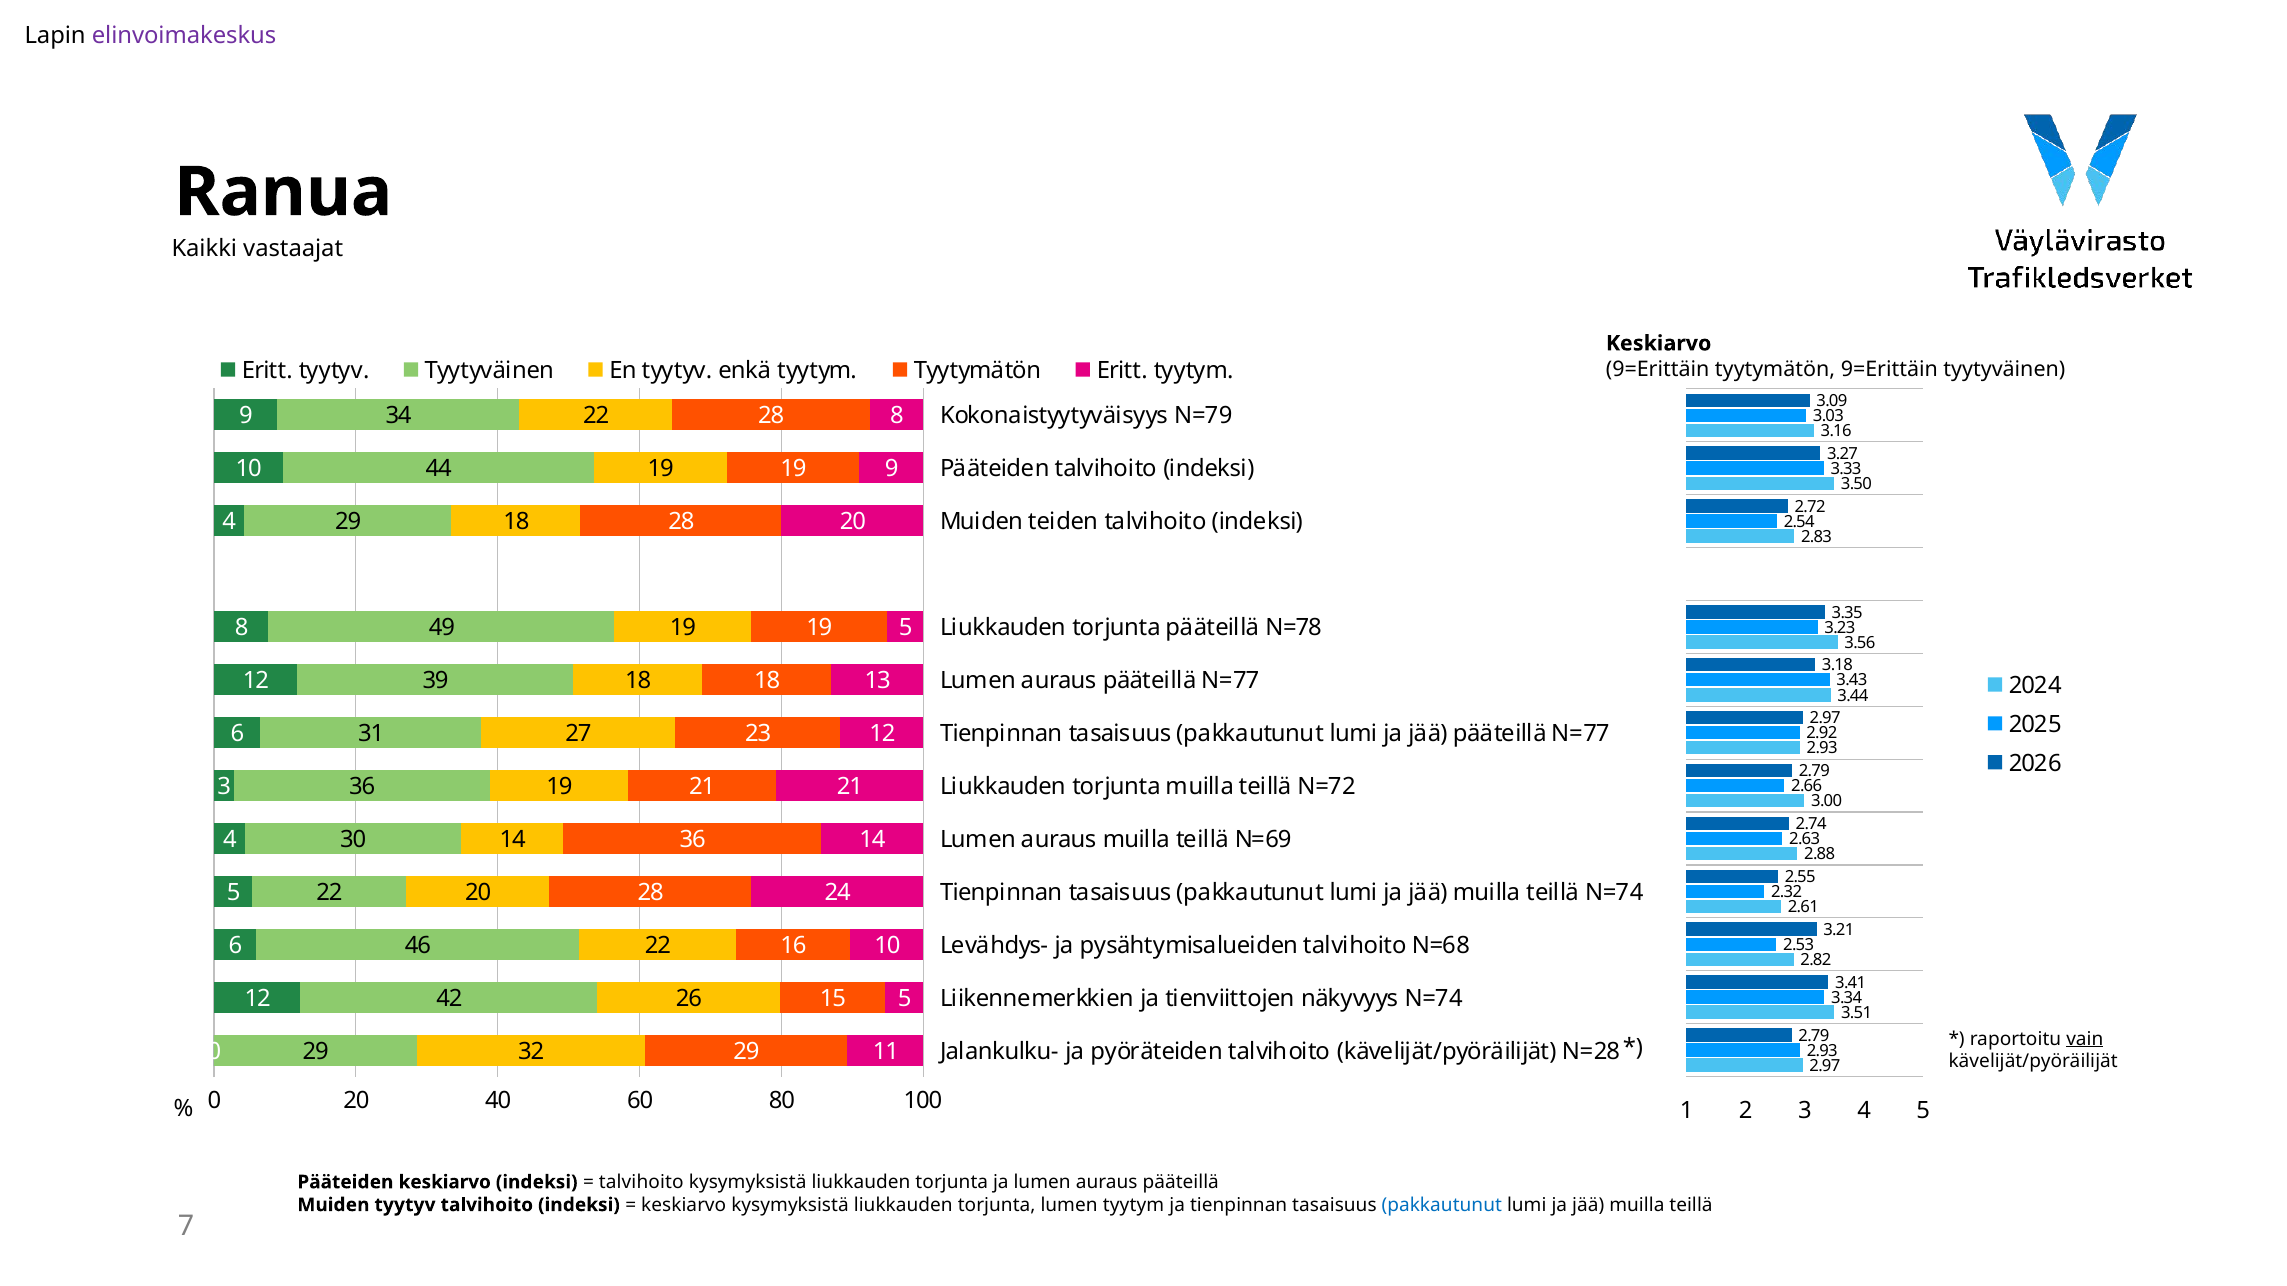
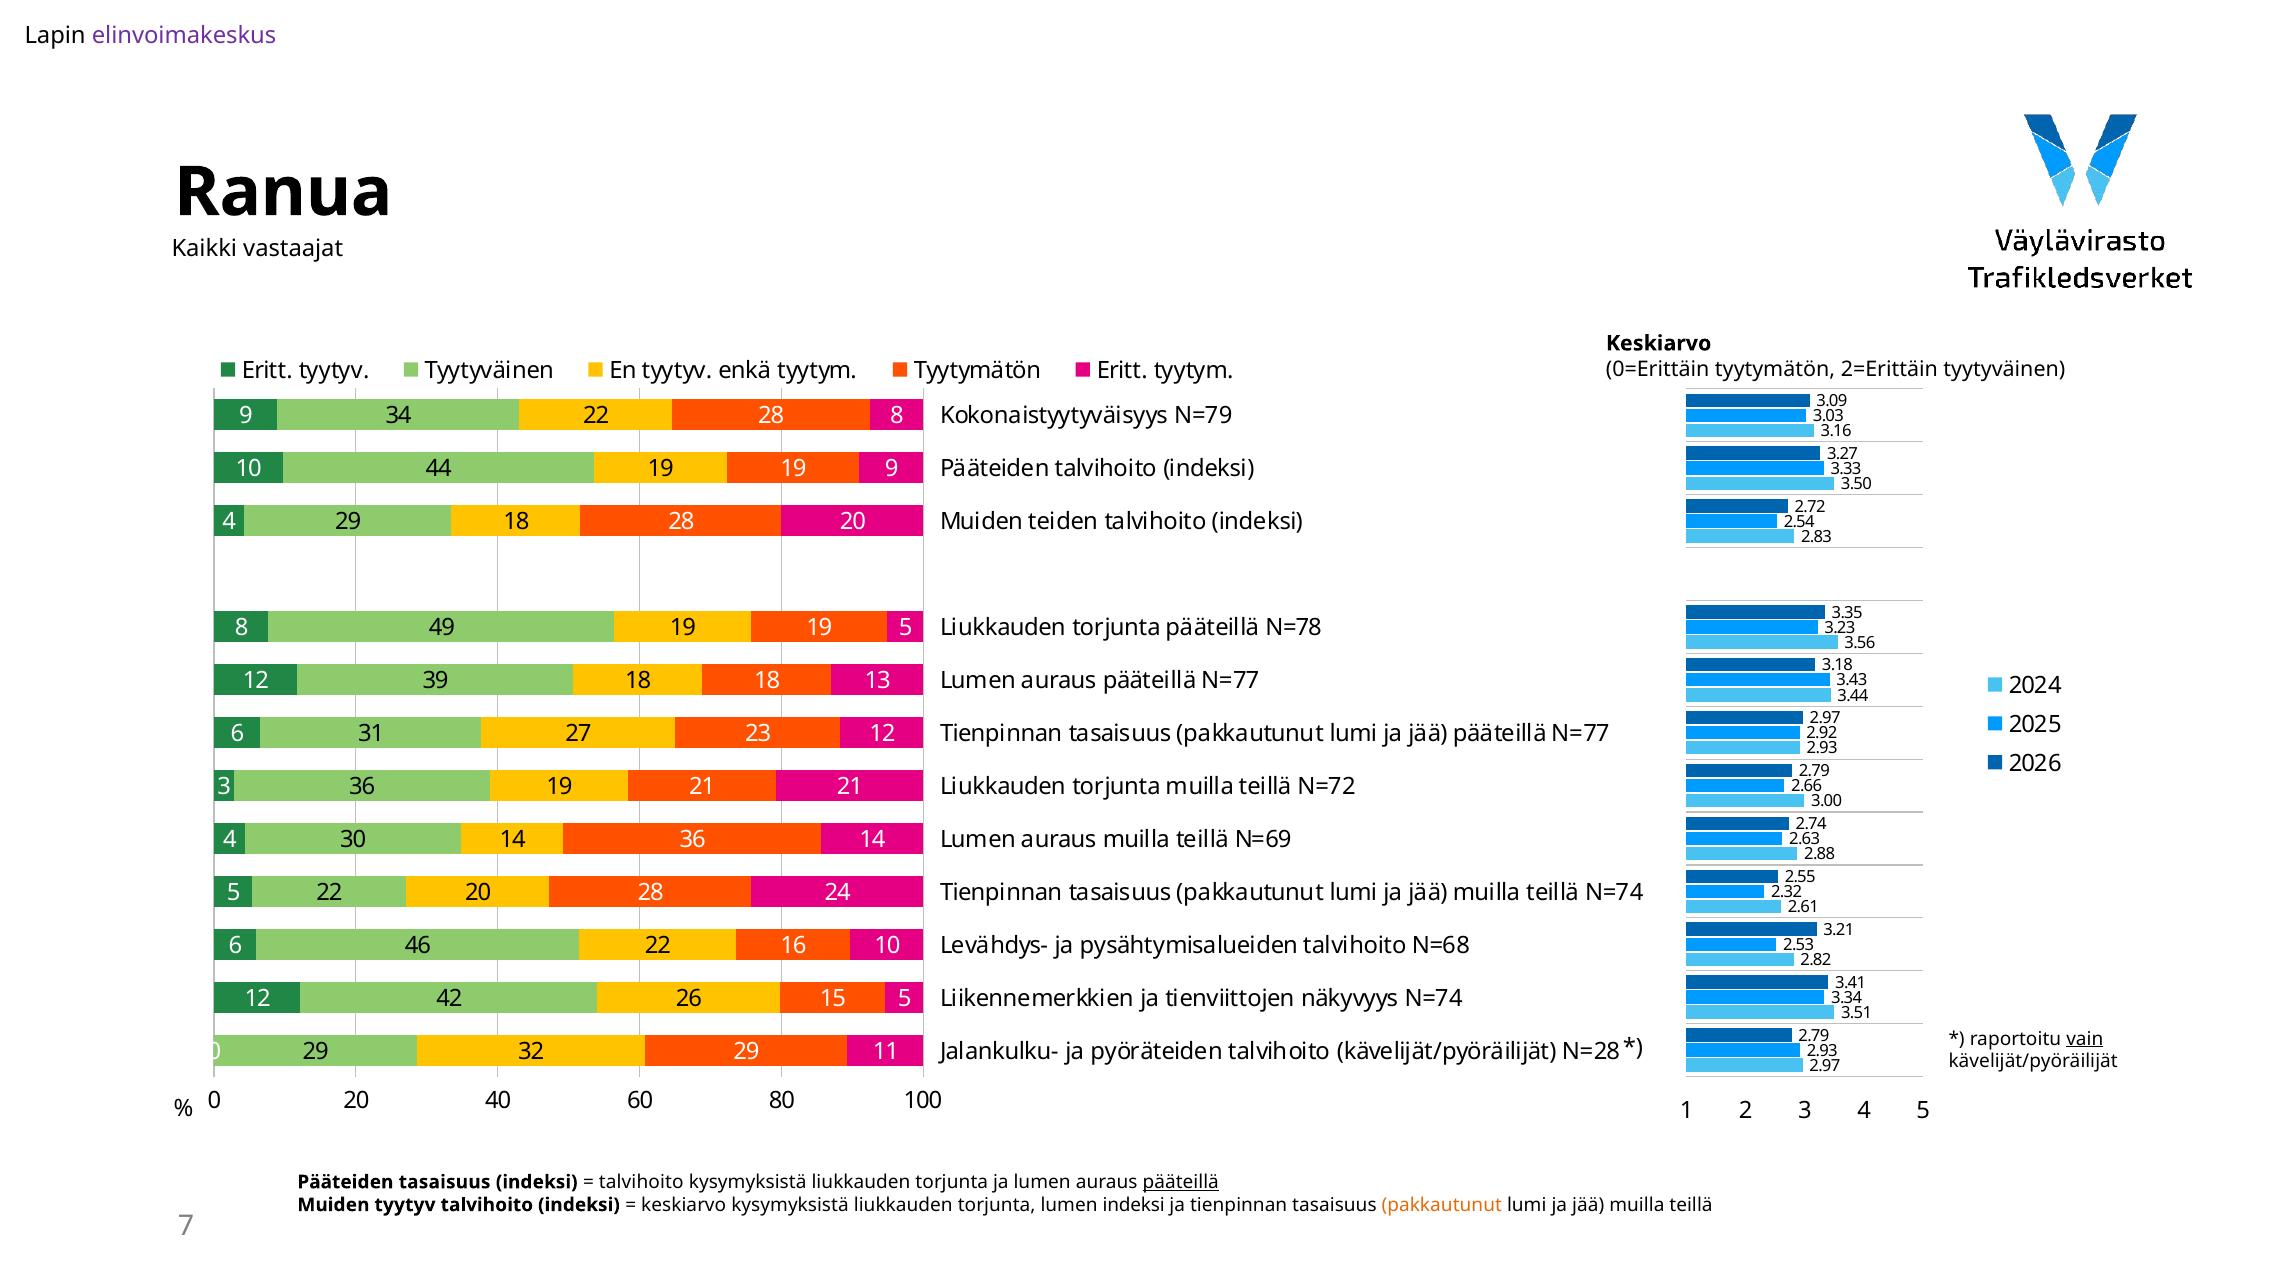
9=Erittäin at (1658, 369): 9=Erittäin -> 0=Erittäin
tyytymätön 9=Erittäin: 9=Erittäin -> 2=Erittäin
Pääteiden keskiarvo: keskiarvo -> tasaisuus
pääteillä at (1181, 1182) underline: none -> present
lumen tyytym: tyytym -> indeksi
pakkautunut at (1442, 1205) colour: blue -> orange
